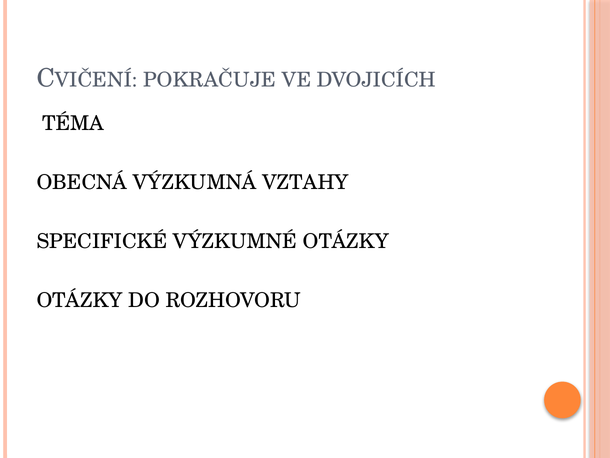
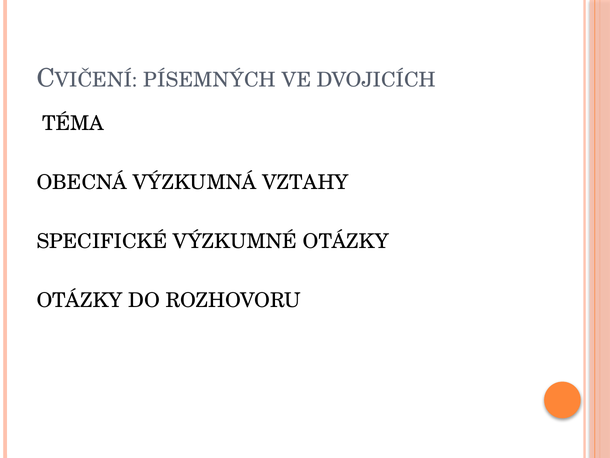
POKRAČUJE: POKRAČUJE -> PÍSEMNÝCH
